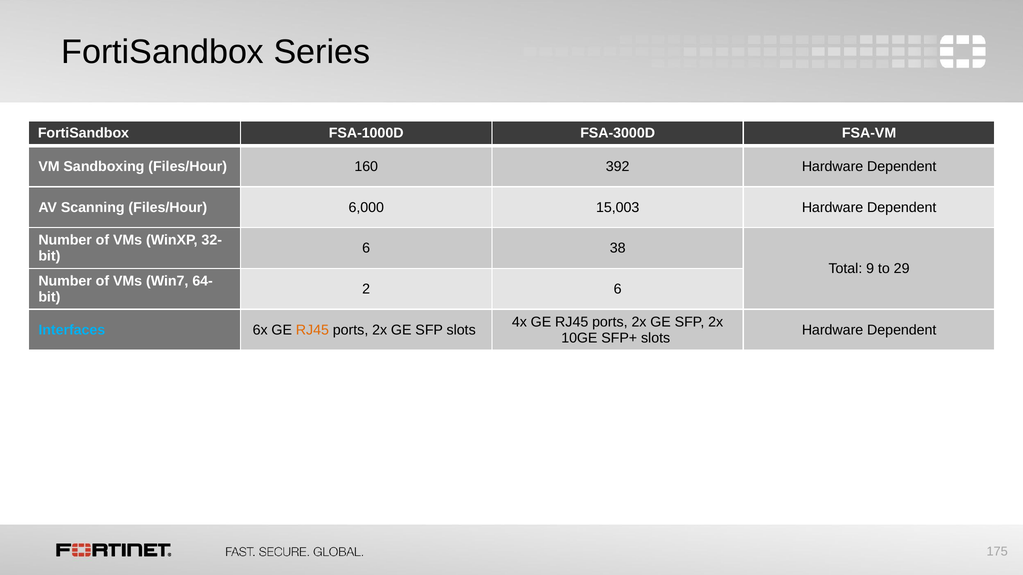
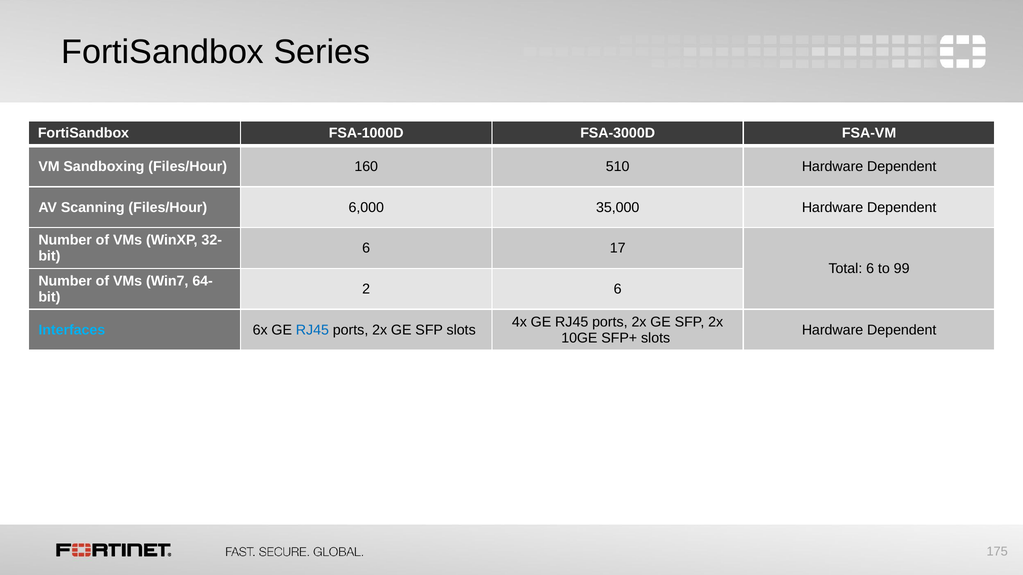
392: 392 -> 510
15,003: 15,003 -> 35,000
38: 38 -> 17
Total 9: 9 -> 6
29: 29 -> 99
RJ45 at (312, 330) colour: orange -> blue
